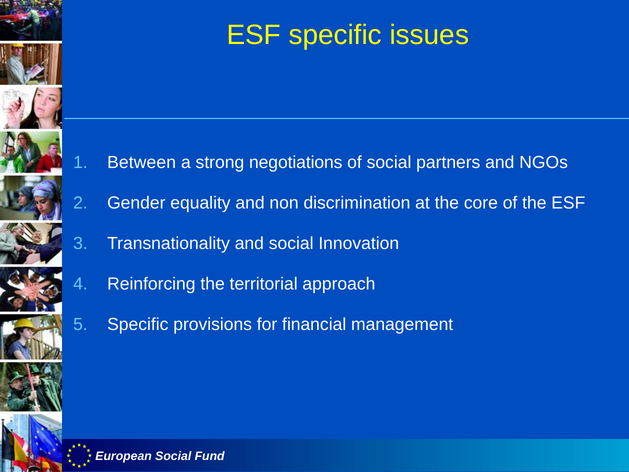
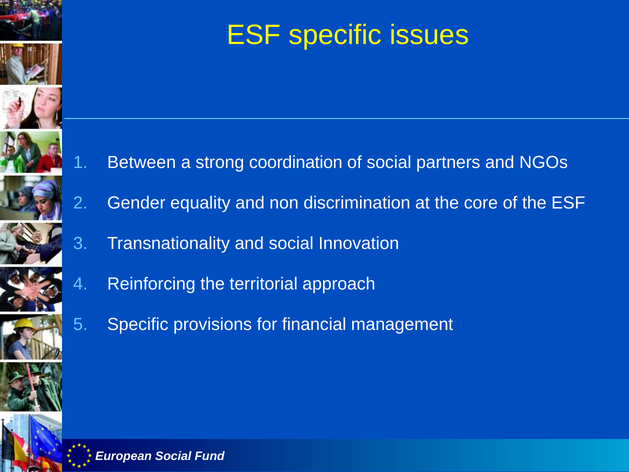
negotiations: negotiations -> coordination
